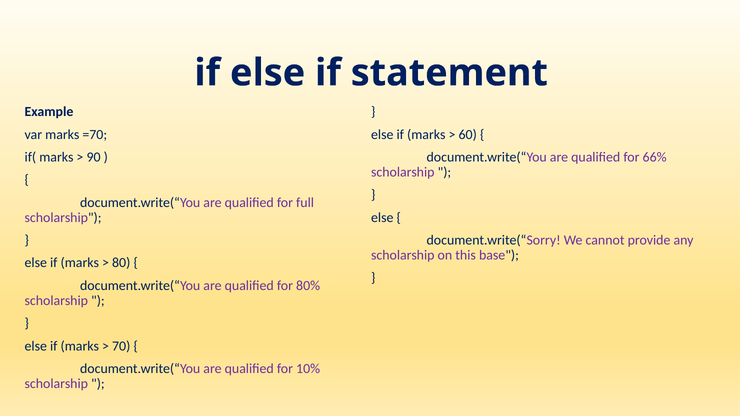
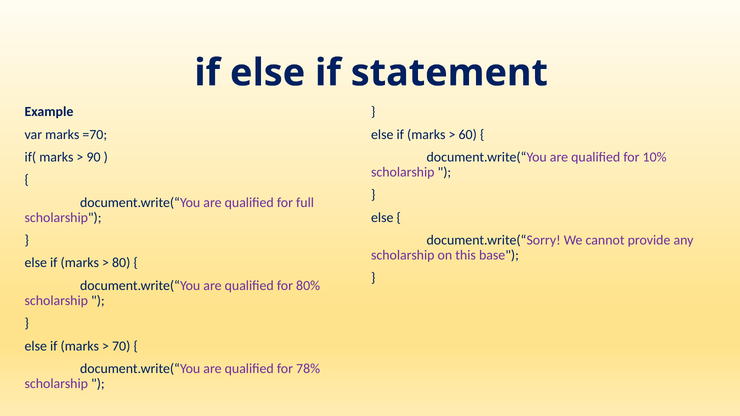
66%: 66% -> 10%
10%: 10% -> 78%
